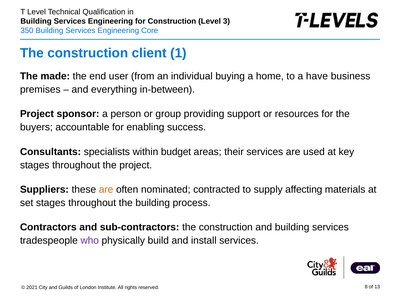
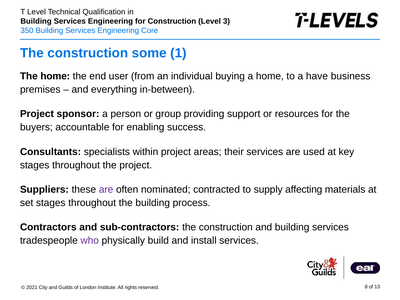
client: client -> some
The made: made -> home
within budget: budget -> project
are at (106, 190) colour: orange -> purple
